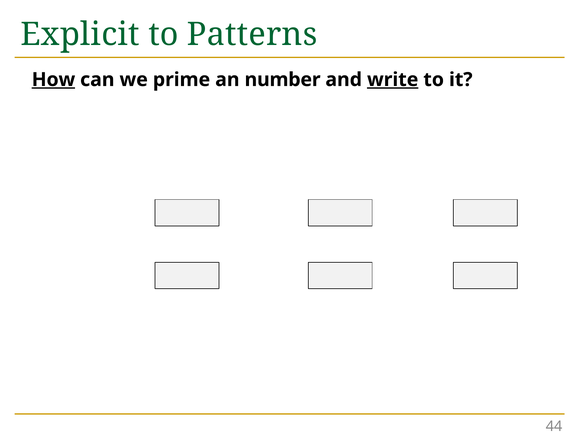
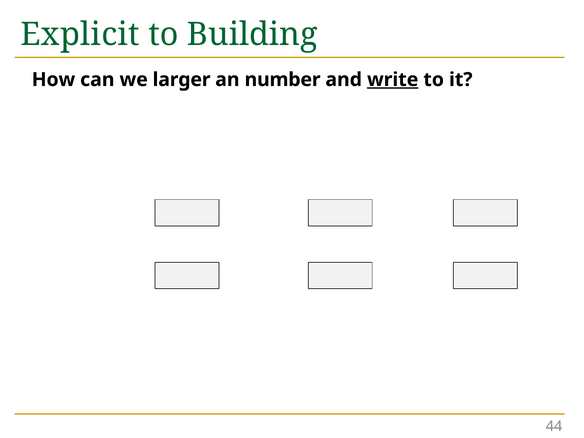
Patterns: Patterns -> Building
How underline: present -> none
prime: prime -> larger
